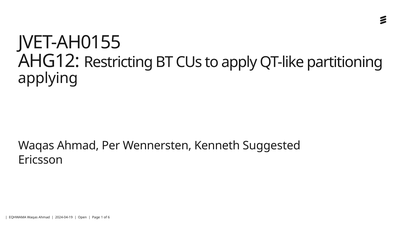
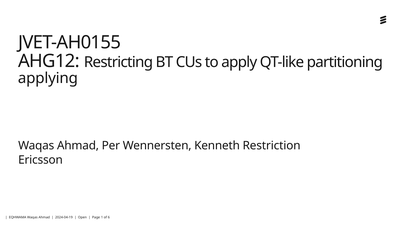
Suggested: Suggested -> Restriction
